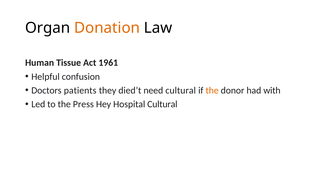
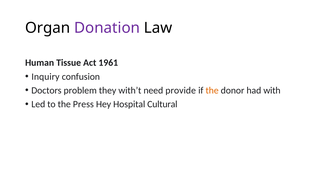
Donation colour: orange -> purple
Helpful: Helpful -> Inquiry
patients: patients -> problem
died’t: died’t -> with’t
need cultural: cultural -> provide
